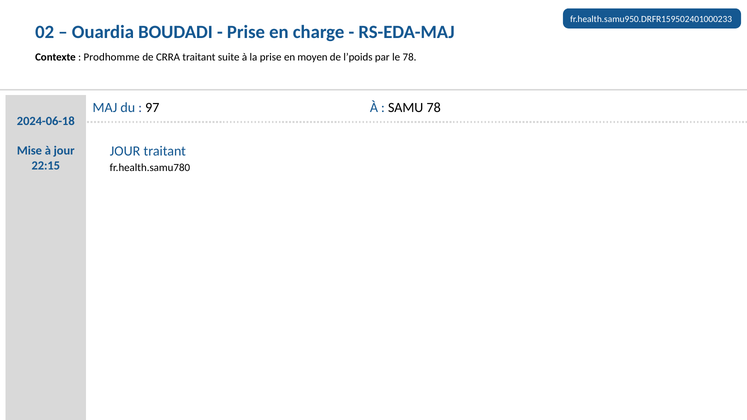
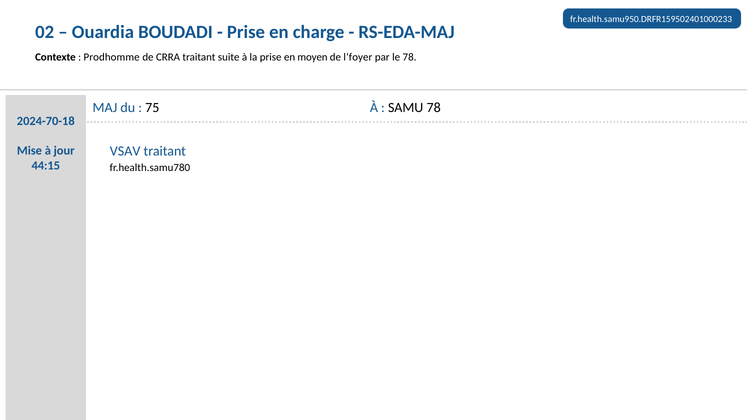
l’poids: l’poids -> l’foyer
97: 97 -> 75
2024-06-18: 2024-06-18 -> 2024-70-18
JOUR at (125, 151): JOUR -> VSAV
22:15: 22:15 -> 44:15
